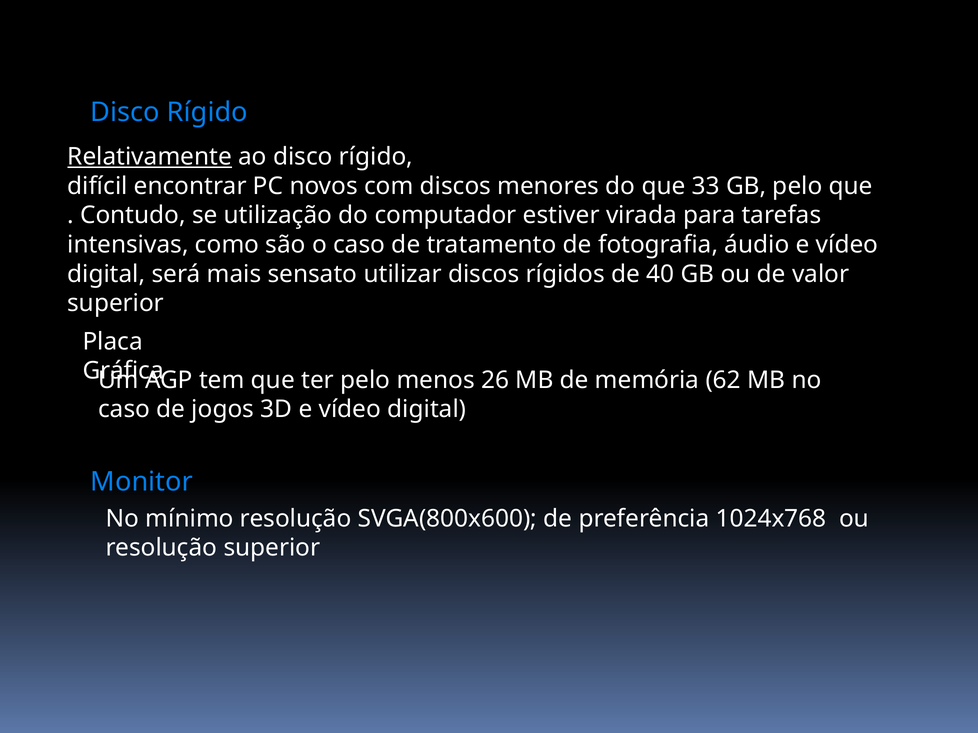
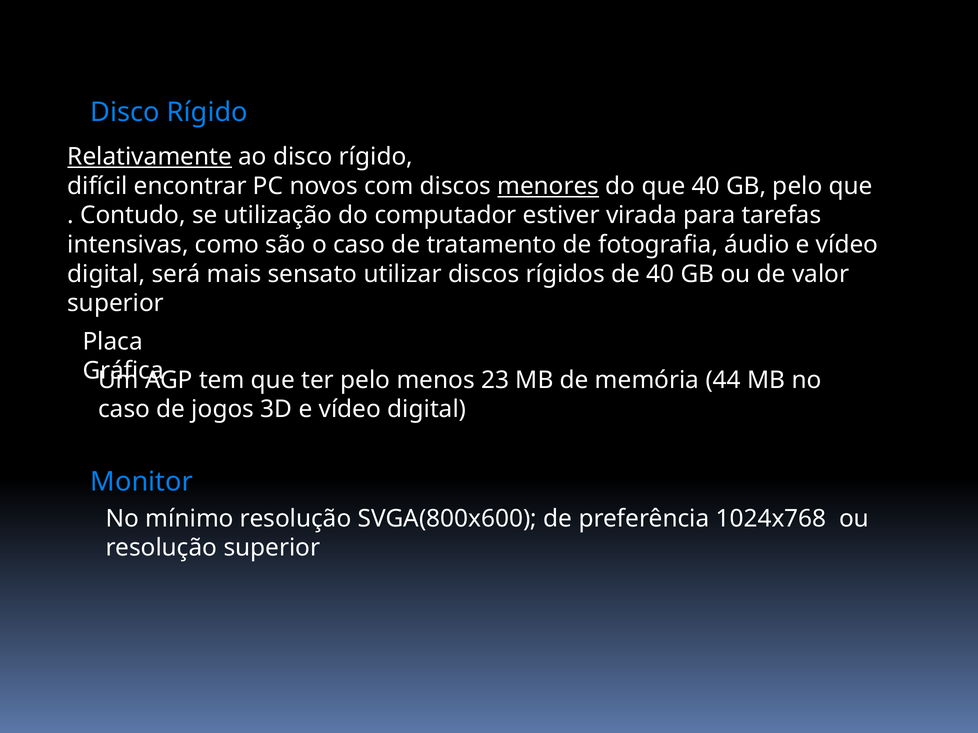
menores underline: none -> present
que 33: 33 -> 40
26: 26 -> 23
62: 62 -> 44
